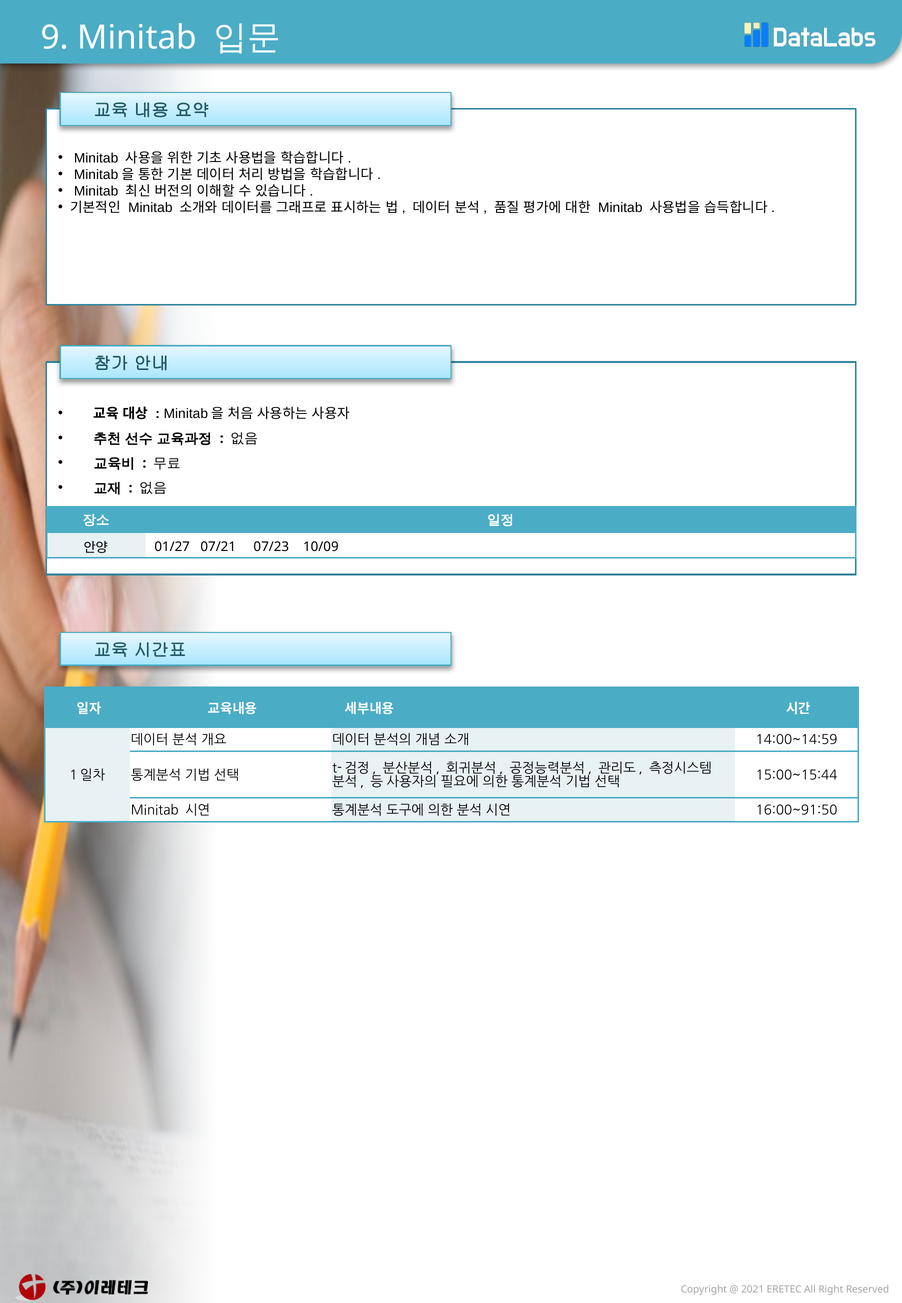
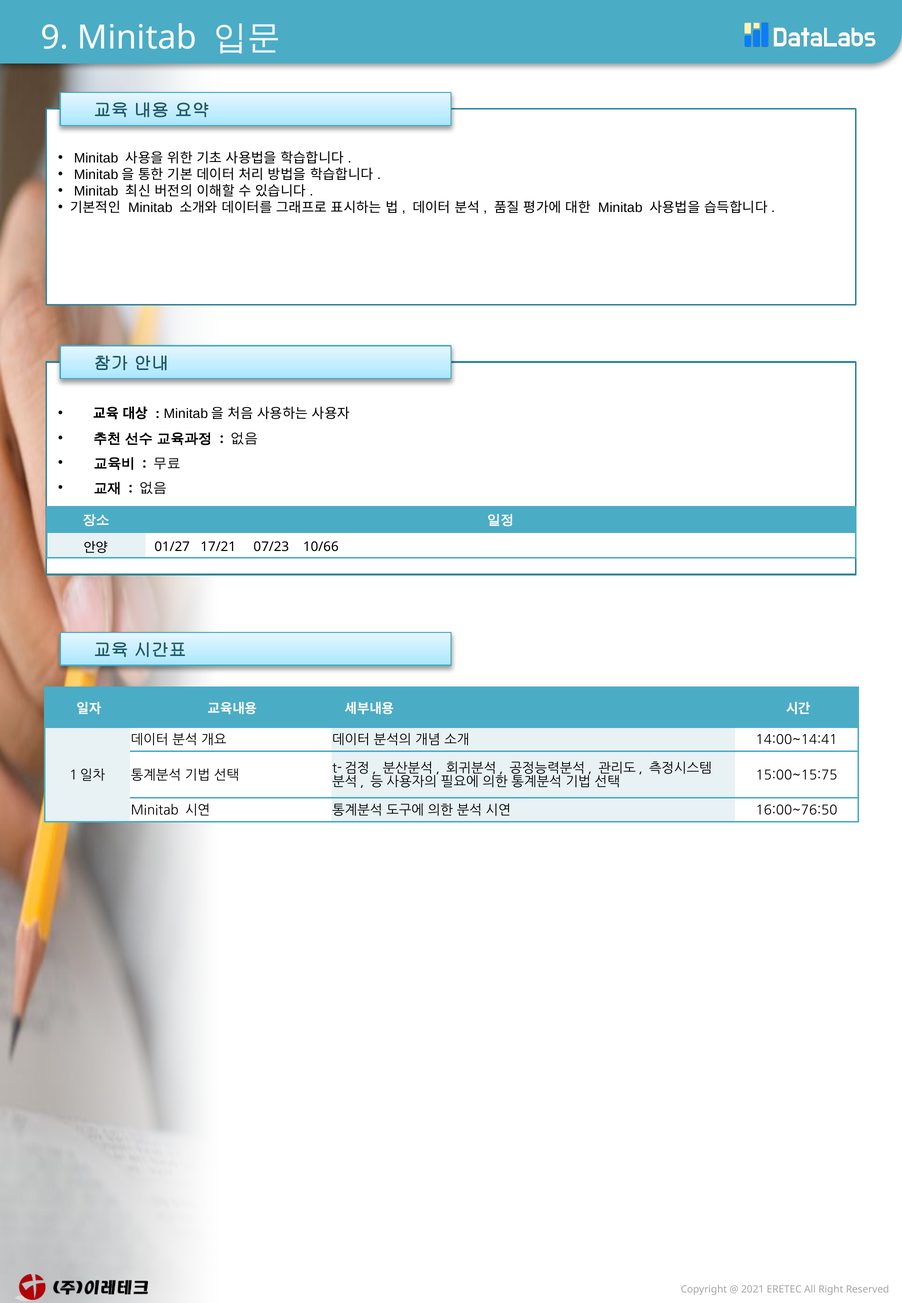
07/21: 07/21 -> 17/21
10/09: 10/09 -> 10/66
14:00~14:59: 14:00~14:59 -> 14:00~14:41
15:00~15:44: 15:00~15:44 -> 15:00~15:75
16:00~91:50: 16:00~91:50 -> 16:00~76:50
